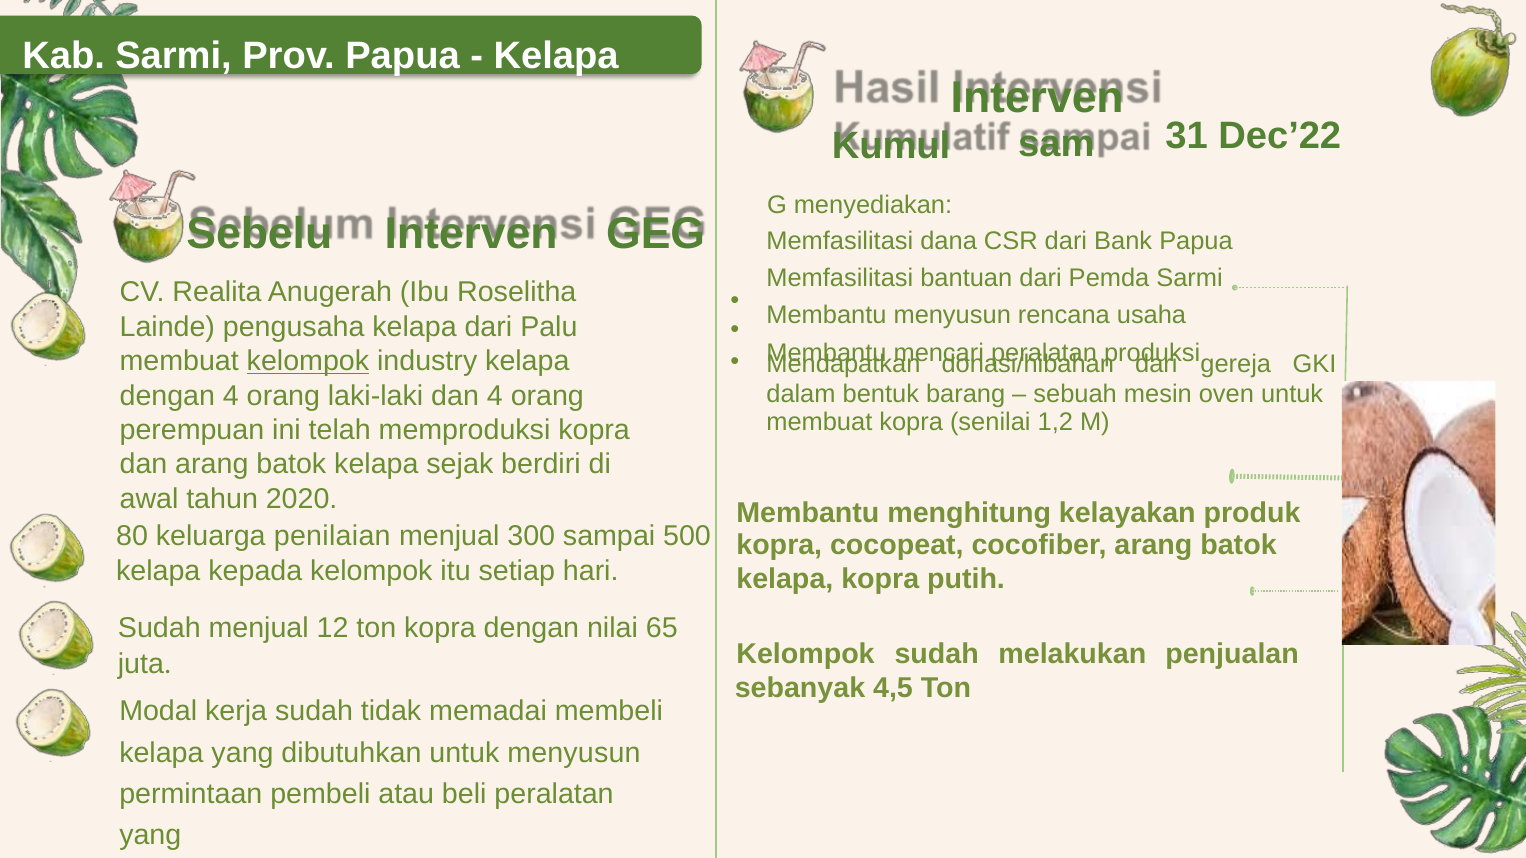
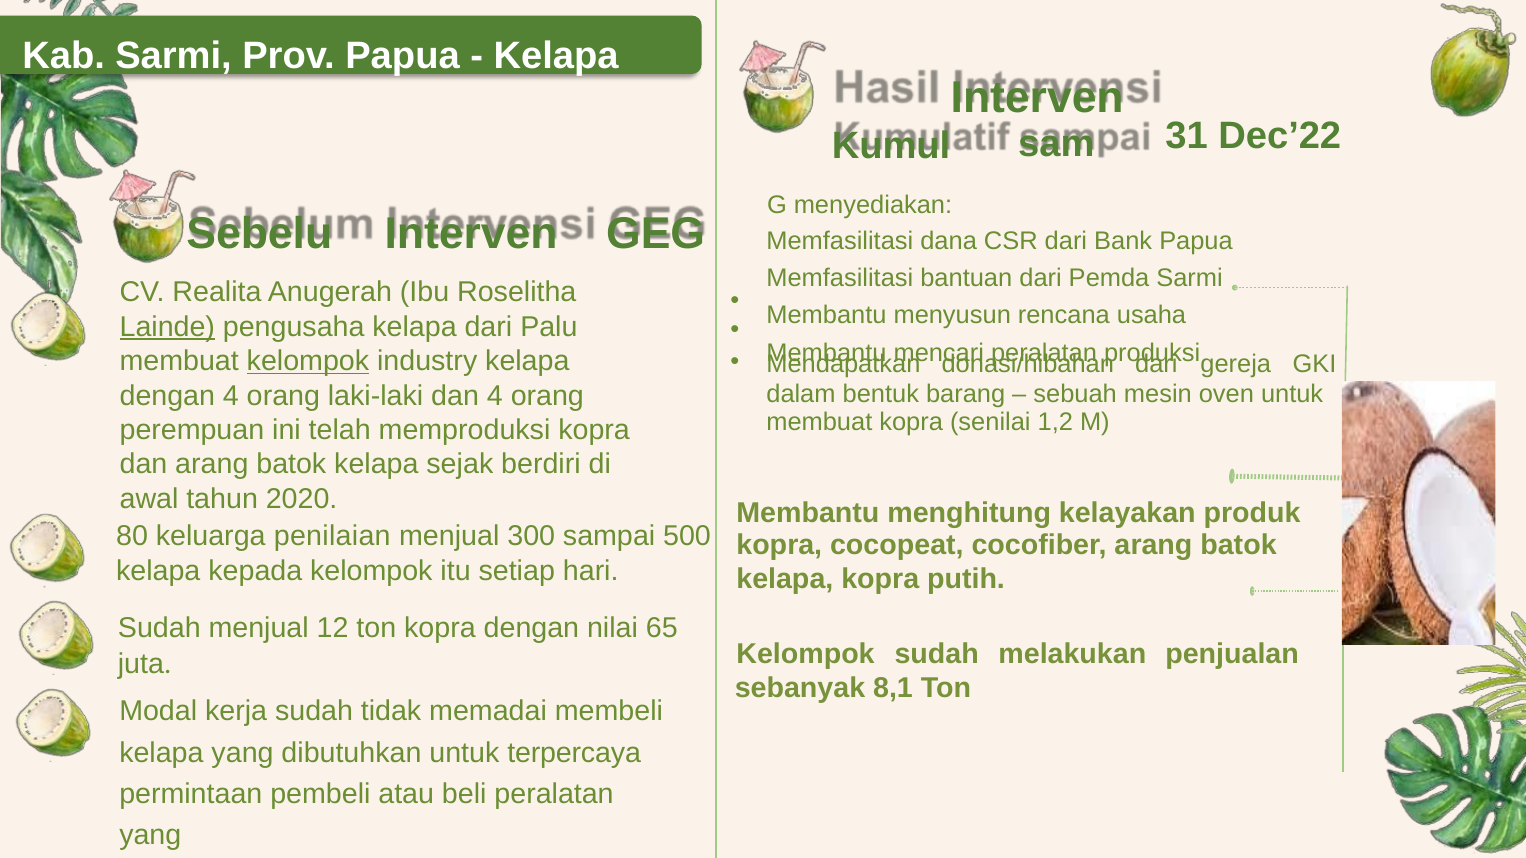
Lainde underline: none -> present
4,5: 4,5 -> 8,1
untuk menyusun: menyusun -> terpercaya
